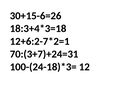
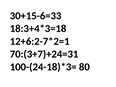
30+15-6=26: 30+15-6=26 -> 30+15-6=33
12: 12 -> 80
